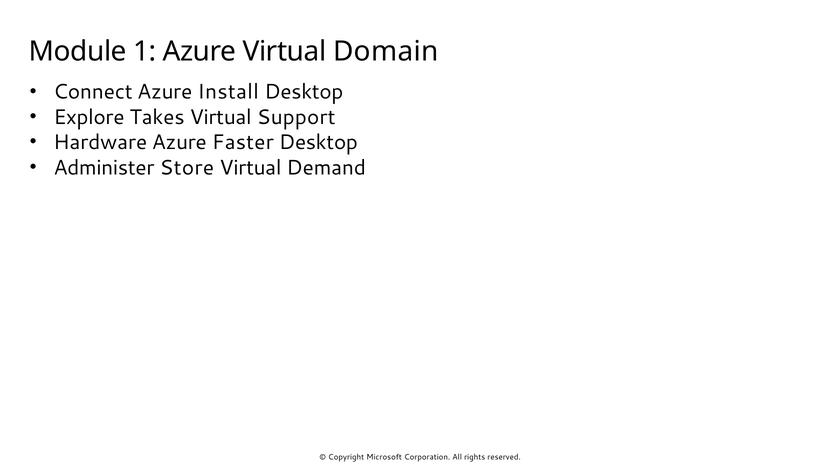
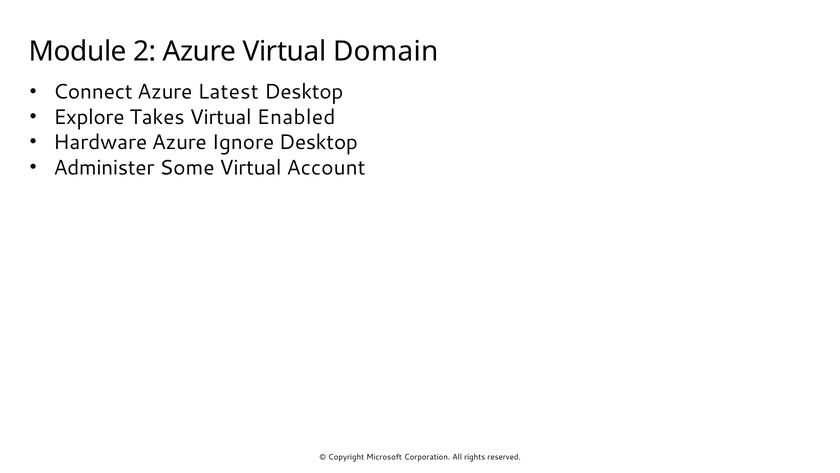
1: 1 -> 2
Install: Install -> Latest
Support: Support -> Enabled
Faster: Faster -> Ignore
Store: Store -> Some
Demand: Demand -> Account
